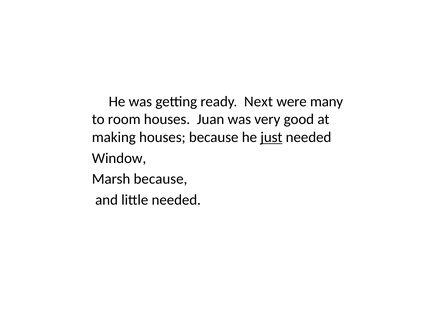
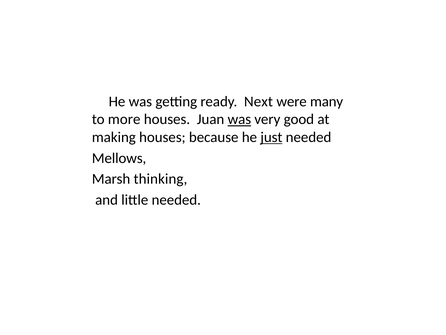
room: room -> more
was at (239, 119) underline: none -> present
Window: Window -> Mellows
Marsh because: because -> thinking
